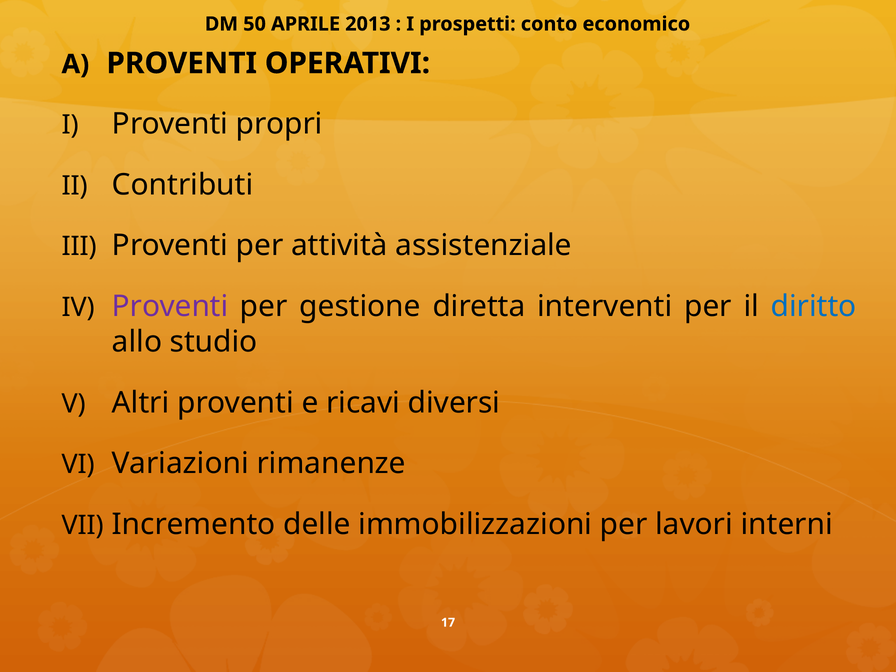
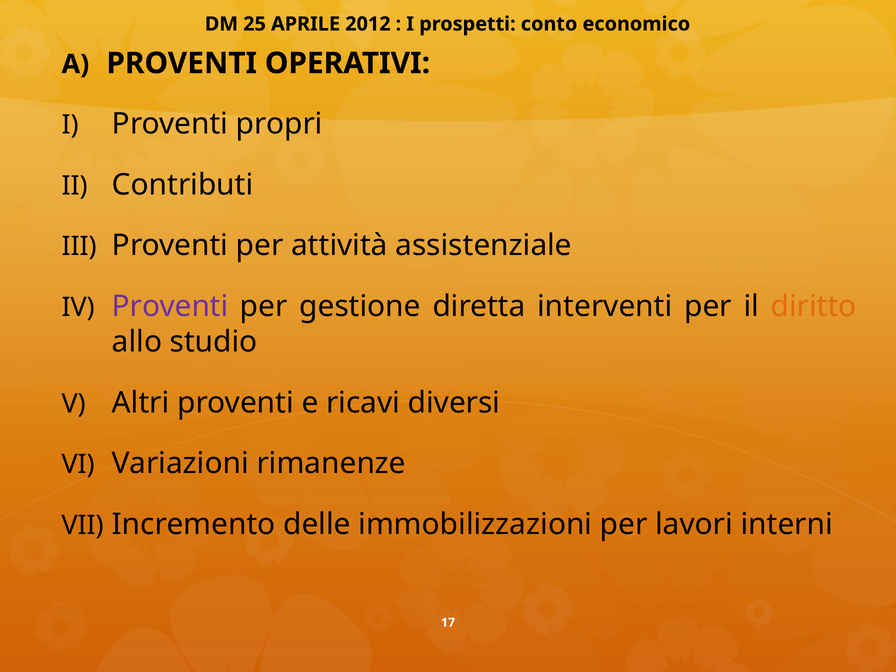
50: 50 -> 25
2013: 2013 -> 2012
diritto colour: blue -> orange
